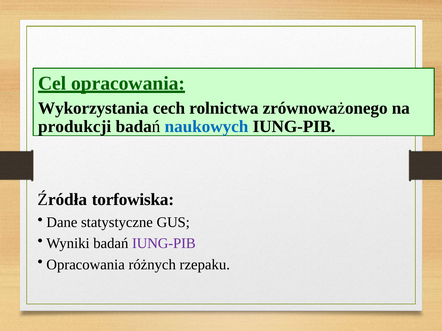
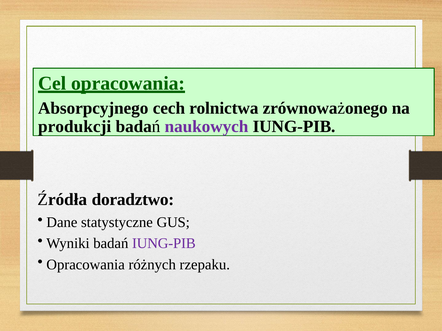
Wykorzystania: Wykorzystania -> Absorpcyjnego
naukowych colour: blue -> purple
torfowiska: torfowiska -> doradztwo
